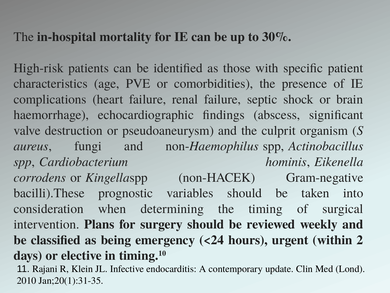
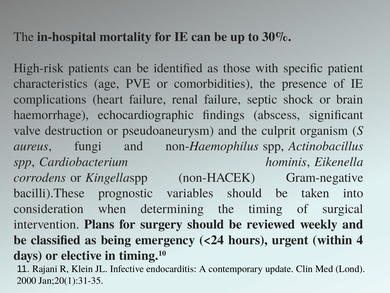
2: 2 -> 4
2010: 2010 -> 2000
